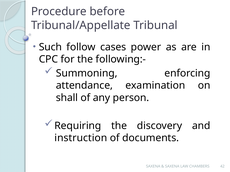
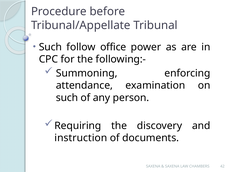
cases: cases -> office
shall at (67, 98): shall -> such
